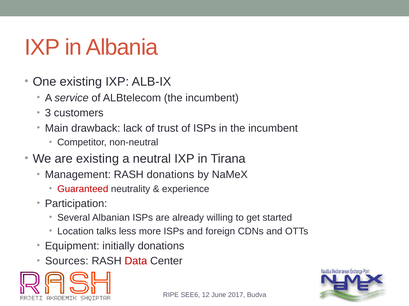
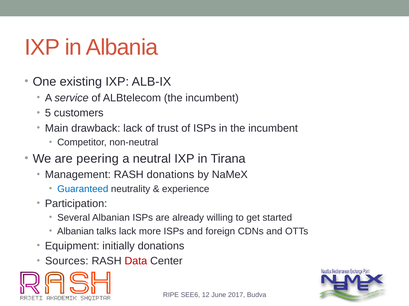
3: 3 -> 5
are existing: existing -> peering
Guaranteed colour: red -> blue
Location at (76, 232): Location -> Albanian
talks less: less -> lack
